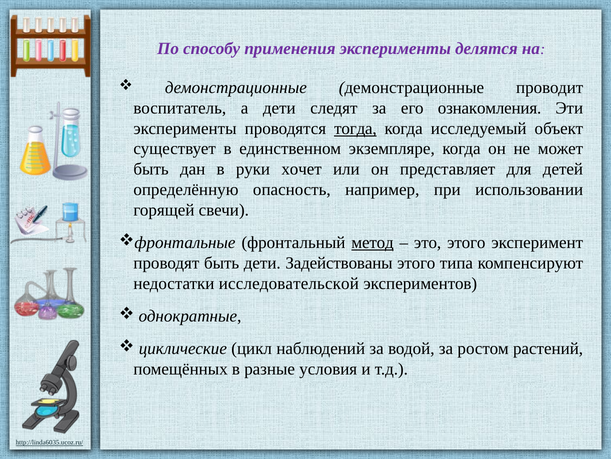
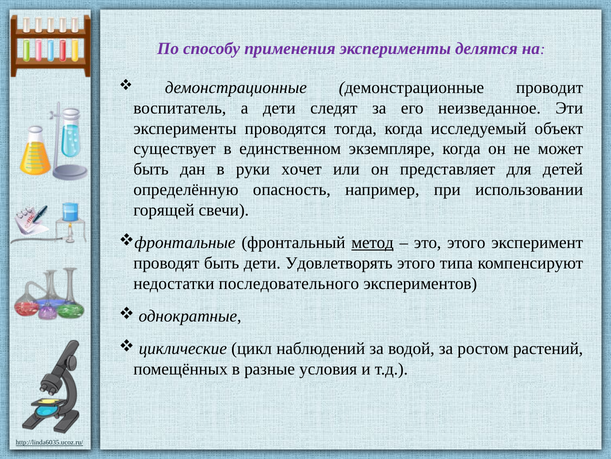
ознакомления: ознакомления -> неизведанное
тогда underline: present -> none
Задействованы: Задействованы -> Удовлетворять
исследовательской: исследовательской -> последовательного
